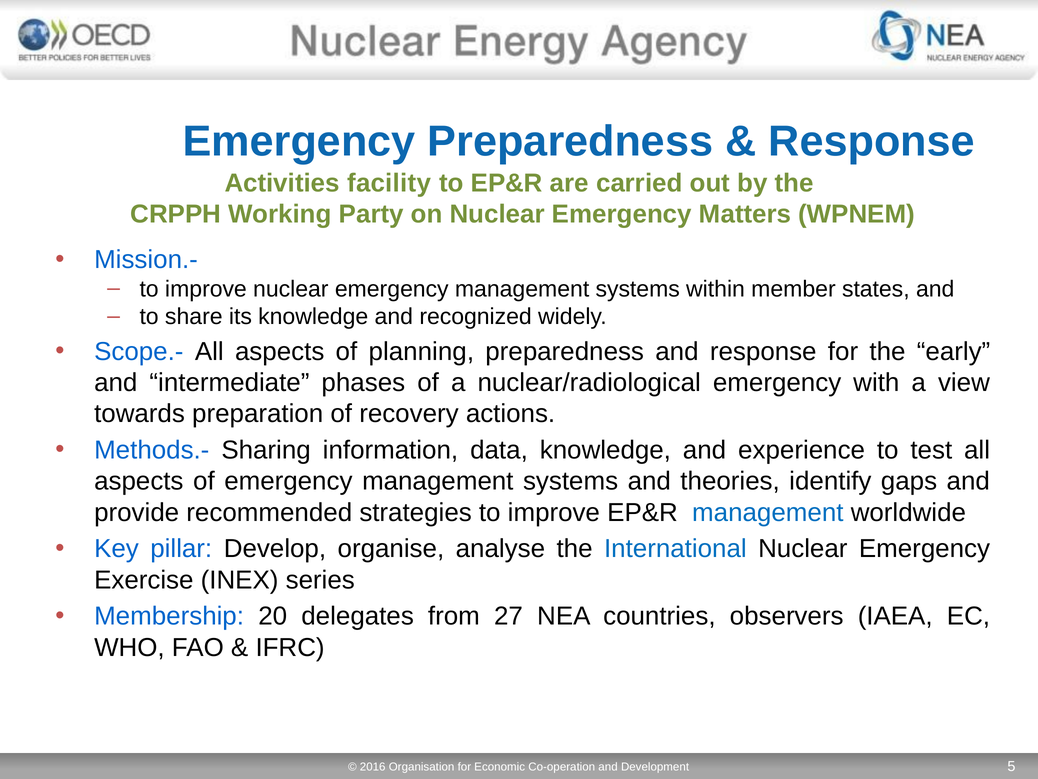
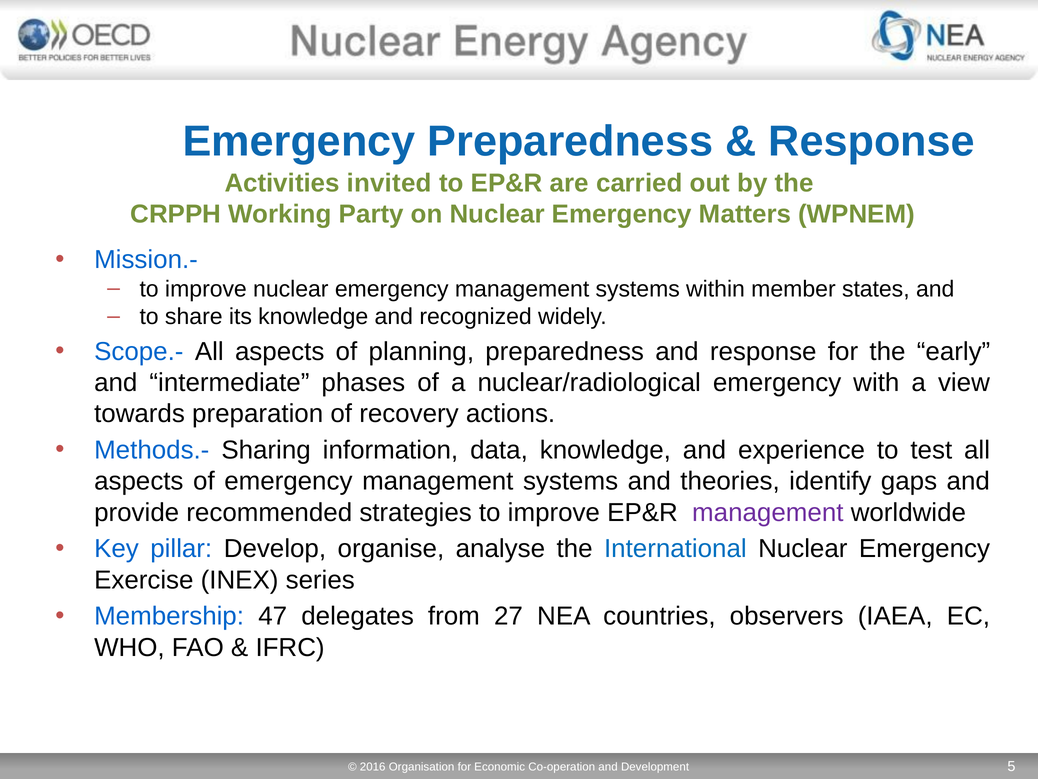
facility: facility -> invited
management at (768, 512) colour: blue -> purple
20: 20 -> 47
